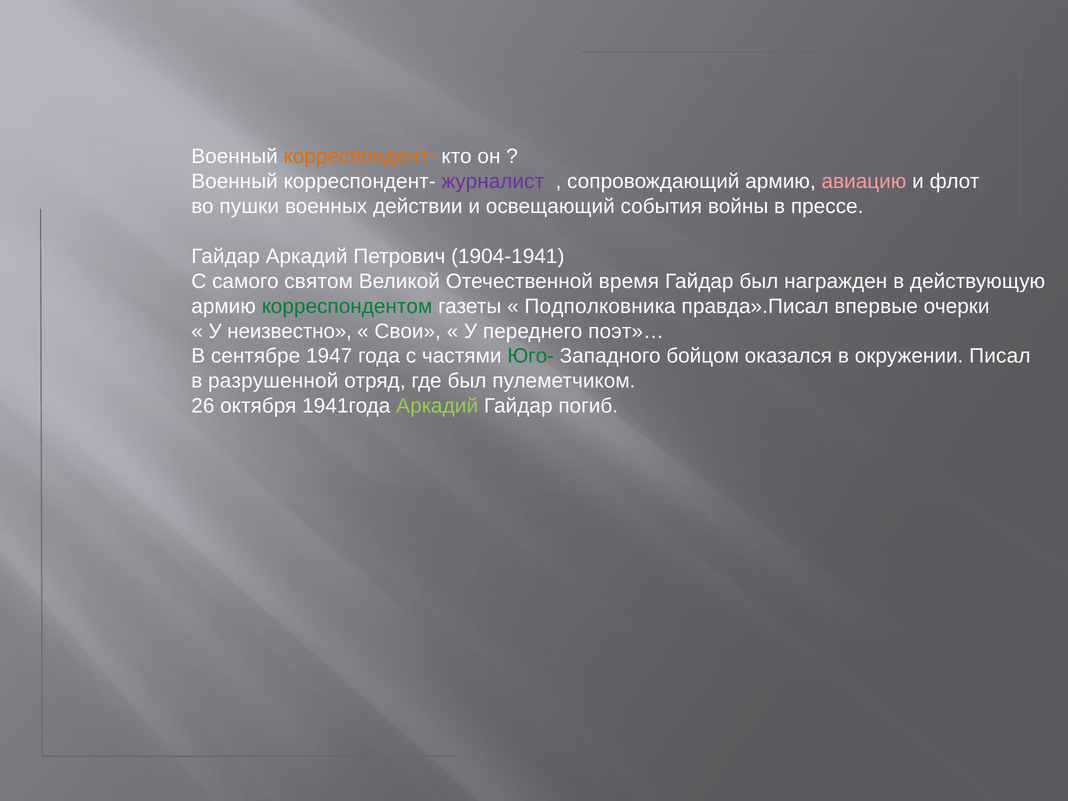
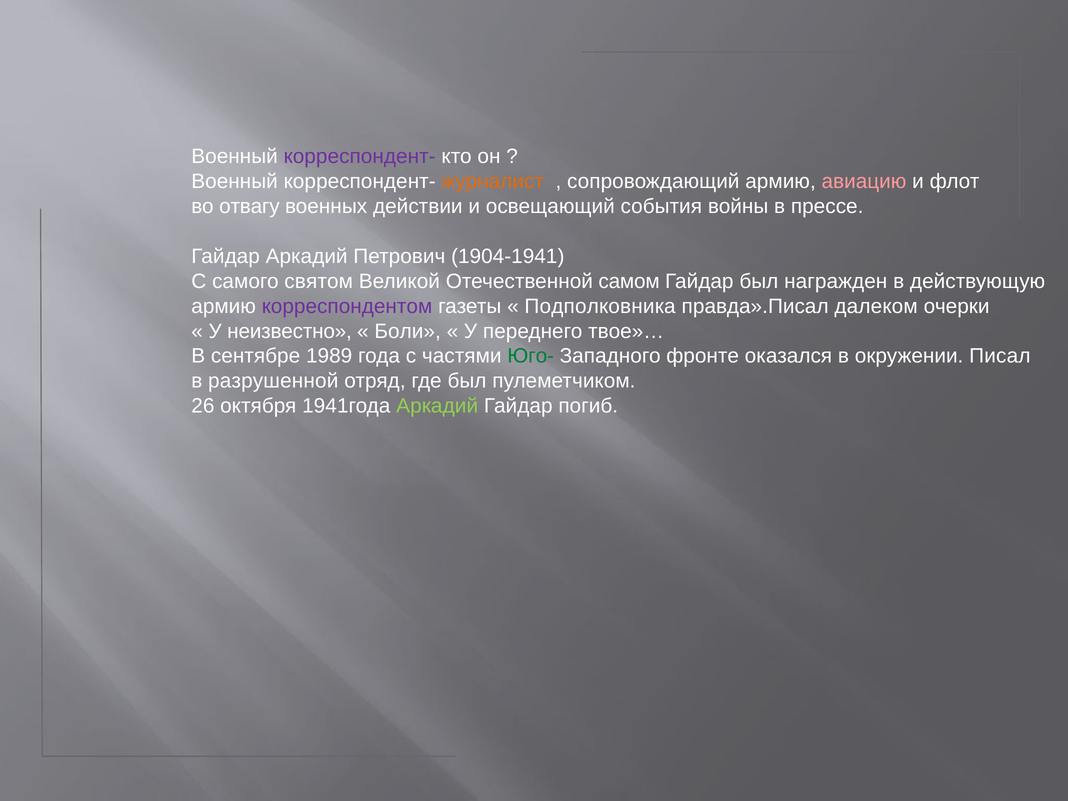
корреспондент- at (360, 157) colour: orange -> purple
журналист colour: purple -> orange
пушки: пушки -> отвагу
время: время -> самом
корреспондентом colour: green -> purple
впервые: впервые -> далеком
Свои: Свои -> Боли
поэт»…: поэт»… -> твое»…
1947: 1947 -> 1989
бойцом: бойцом -> фронте
